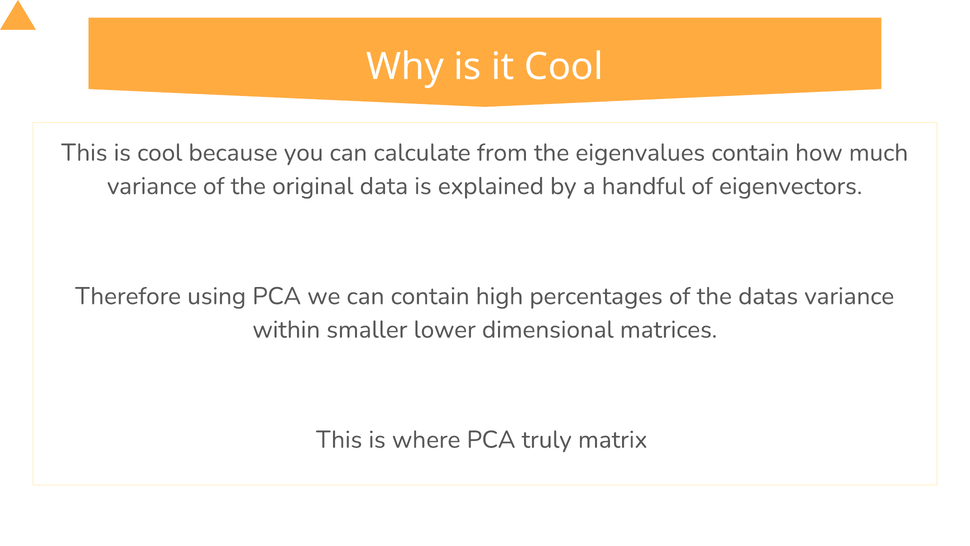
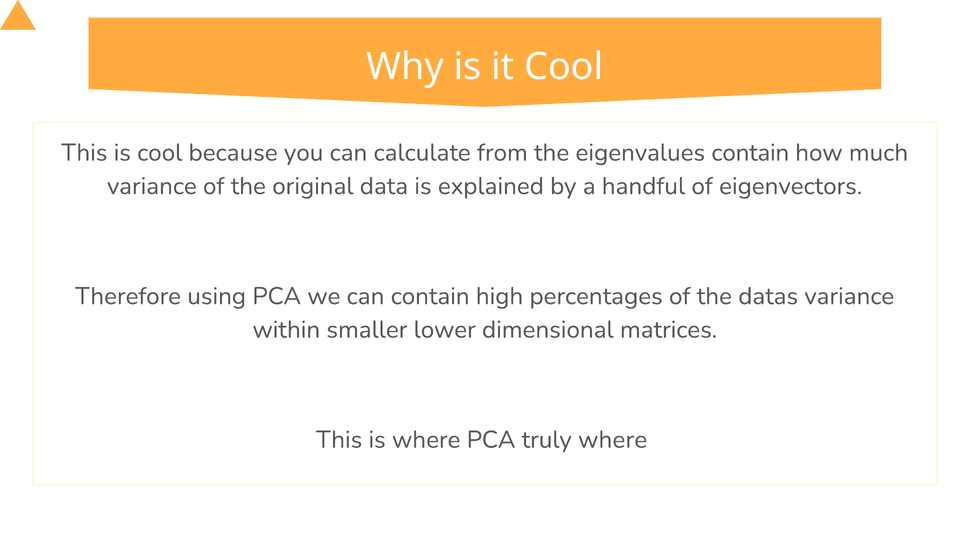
truly matrix: matrix -> where
